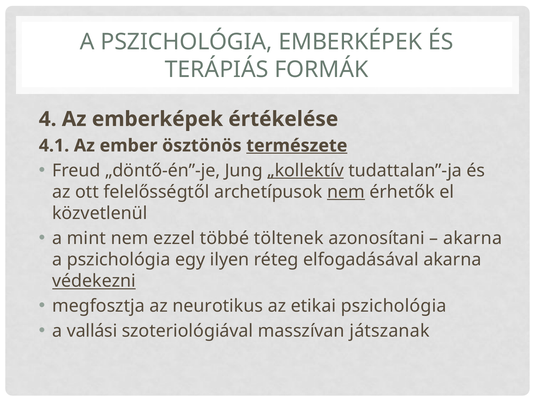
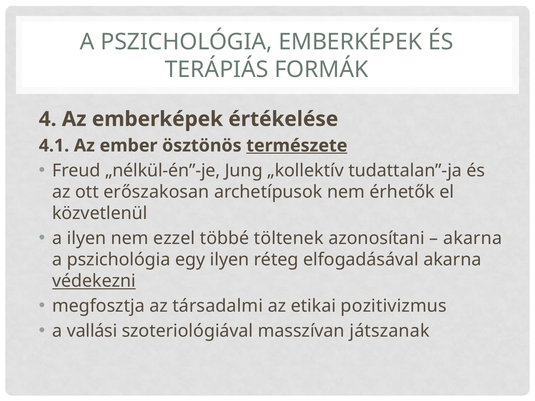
„döntő-én”-je: „döntő-én”-je -> „nélkül-én”-je
„kollektív underline: present -> none
felelősségtől: felelősségtől -> erőszakosan
nem at (346, 192) underline: present -> none
a mint: mint -> ilyen
neurotikus: neurotikus -> társadalmi
etikai pszichológia: pszichológia -> pozitivizmus
